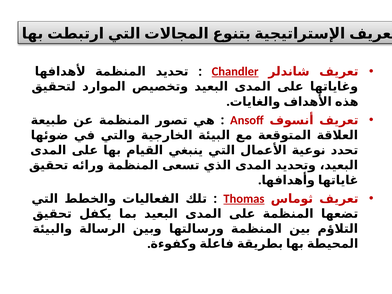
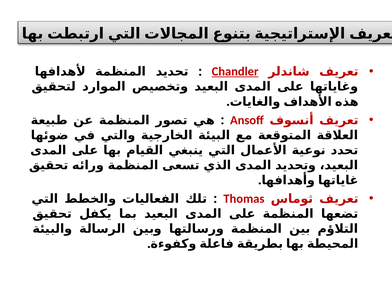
Thomas underline: present -> none
